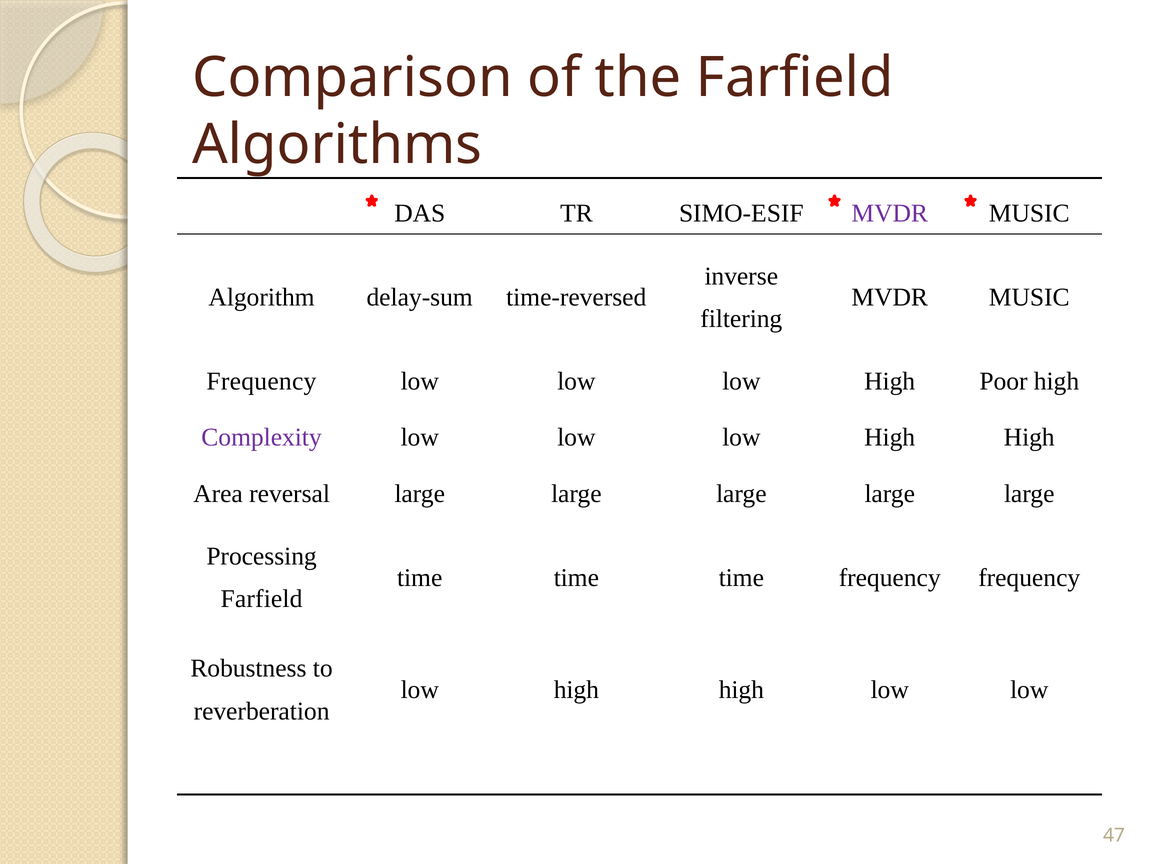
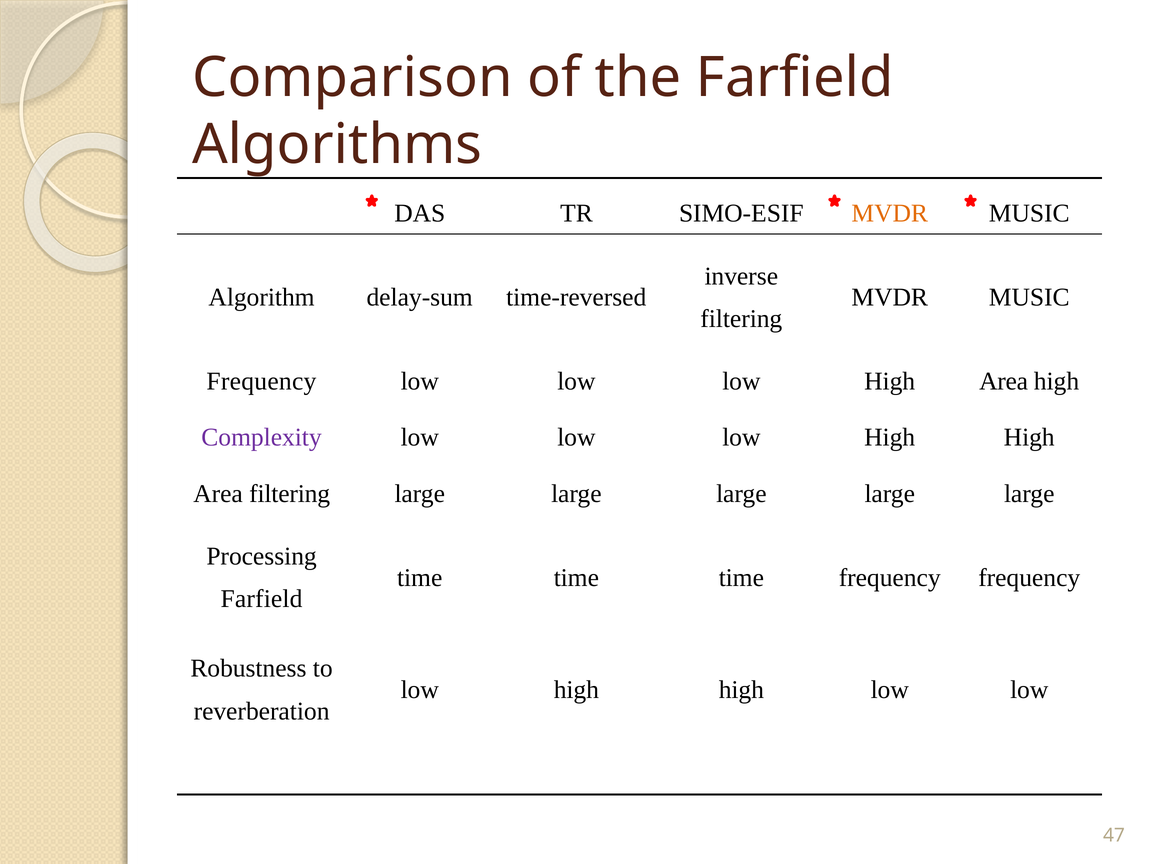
MVDR at (890, 213) colour: purple -> orange
low High Poor: Poor -> Area
Area reversal: reversal -> filtering
